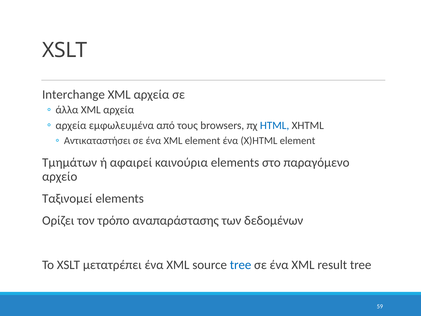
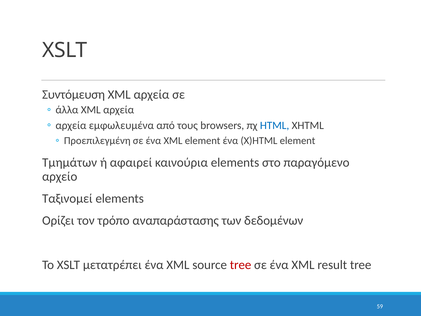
Interchange: Interchange -> Συντόμευση
Αντικαταστήσει: Αντικαταστήσει -> Προεπιλεγμένη
tree at (241, 265) colour: blue -> red
